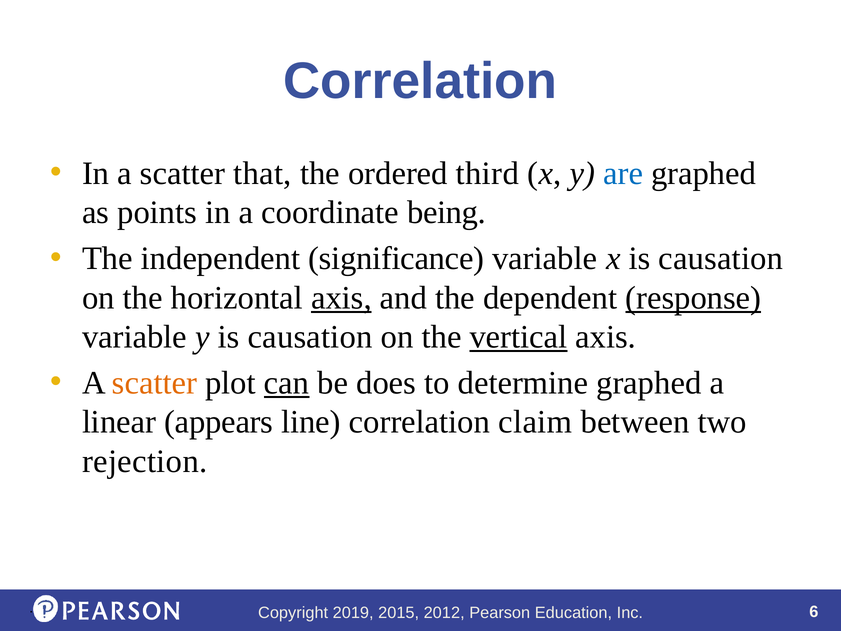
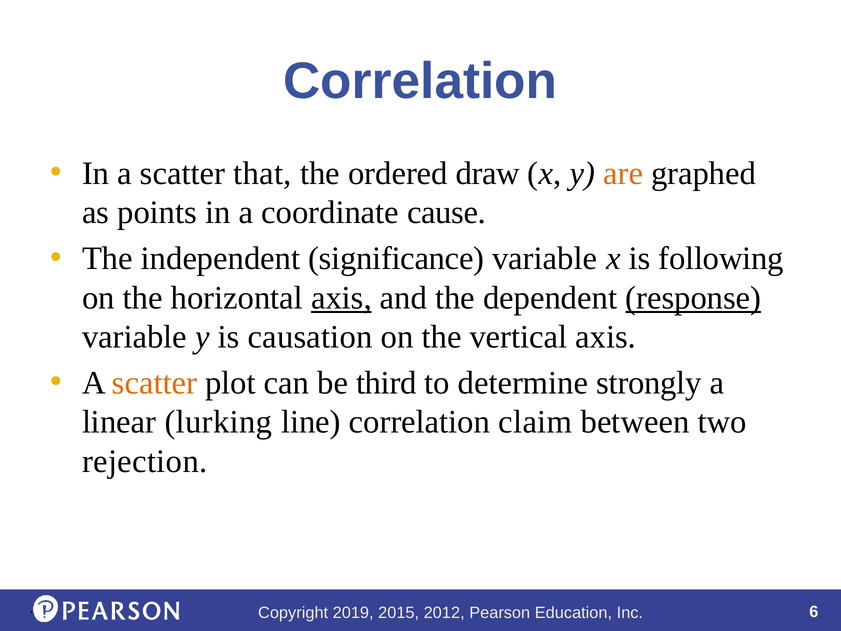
third: third -> draw
are colour: blue -> orange
being: being -> cause
x is causation: causation -> following
vertical underline: present -> none
can underline: present -> none
does: does -> third
determine graphed: graphed -> strongly
appears: appears -> lurking
